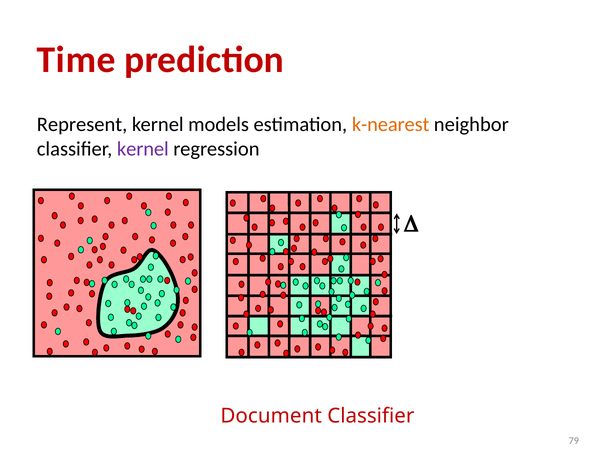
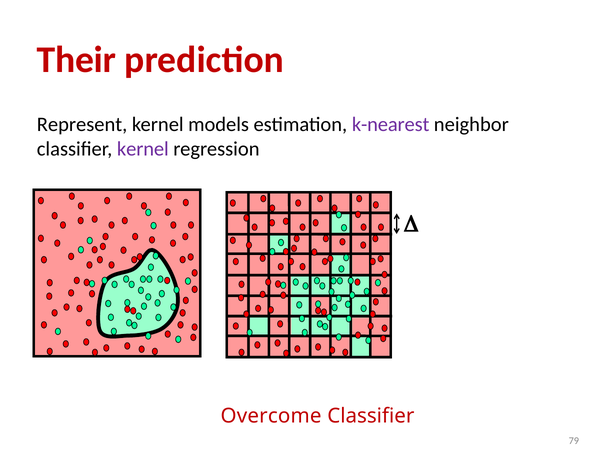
Time: Time -> Their
k-nearest colour: orange -> purple
Document: Document -> Overcome
